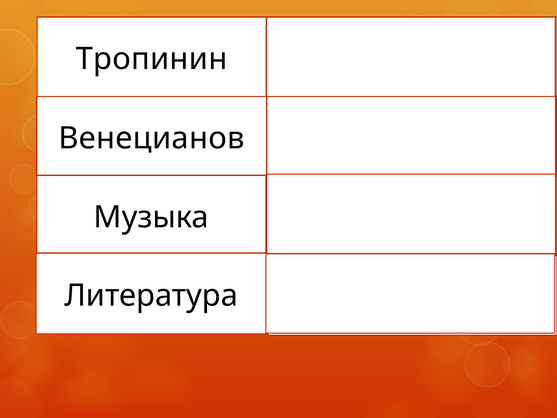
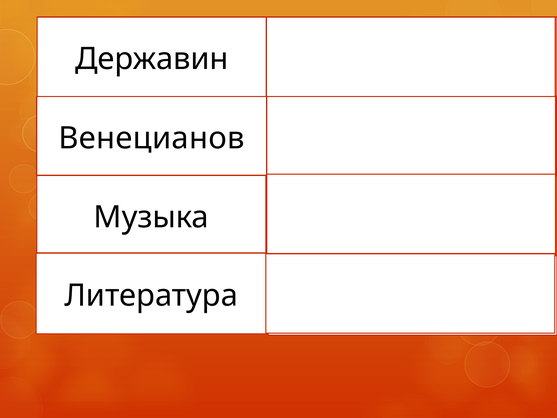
Тропинин at (152, 59): Тропинин -> Державин
